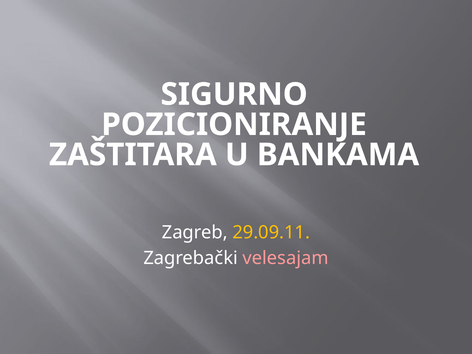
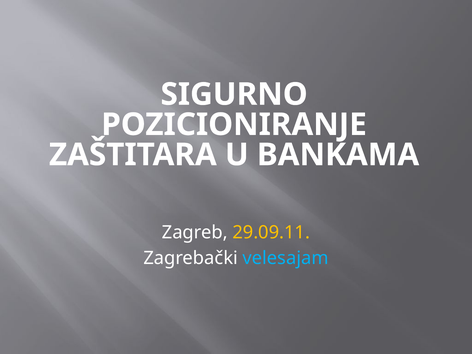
velesajam colour: pink -> light blue
